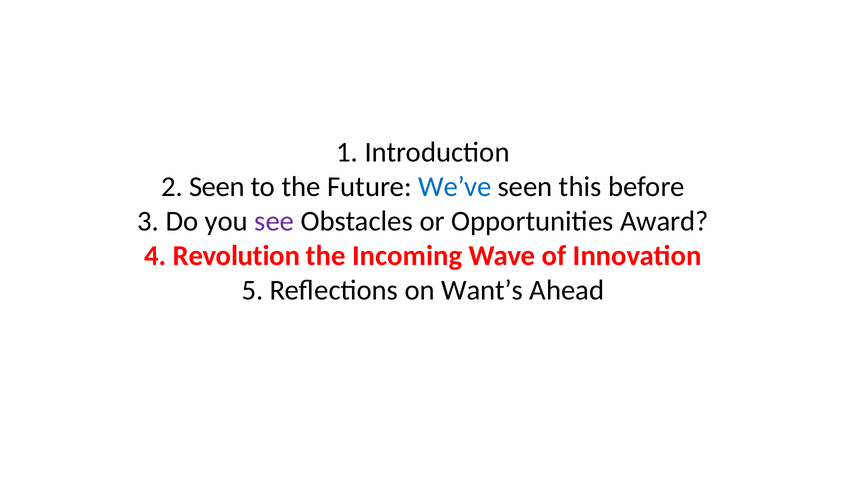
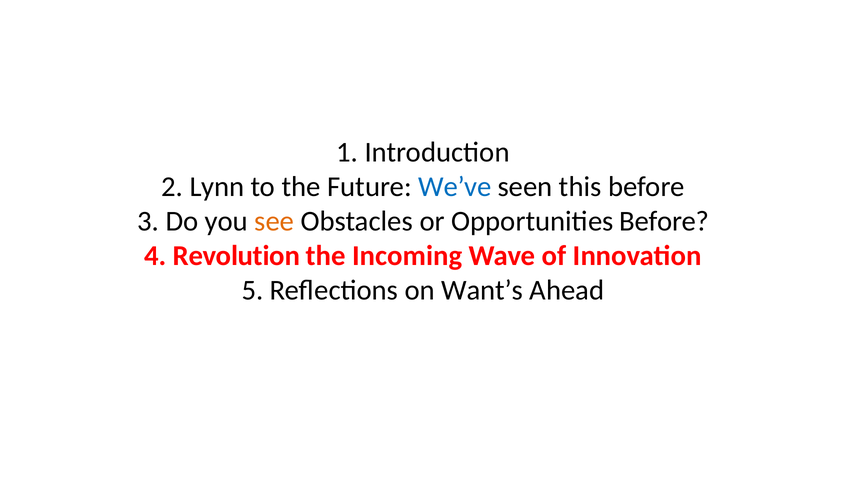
2 Seen: Seen -> Lynn
see colour: purple -> orange
Opportunities Award: Award -> Before
